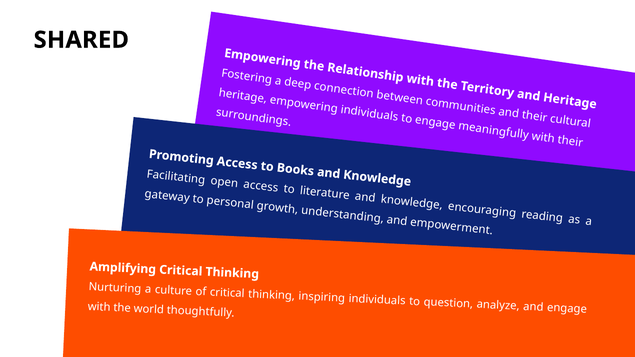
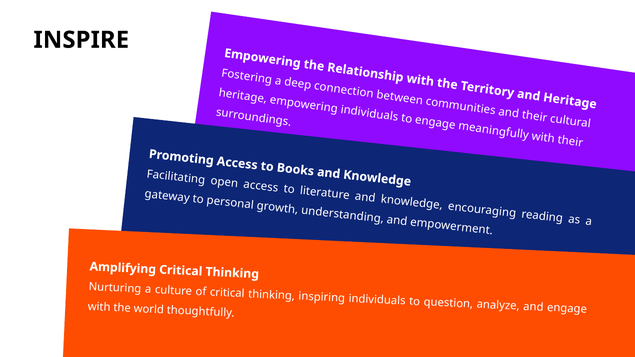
SHARED: SHARED -> INSPIRE
